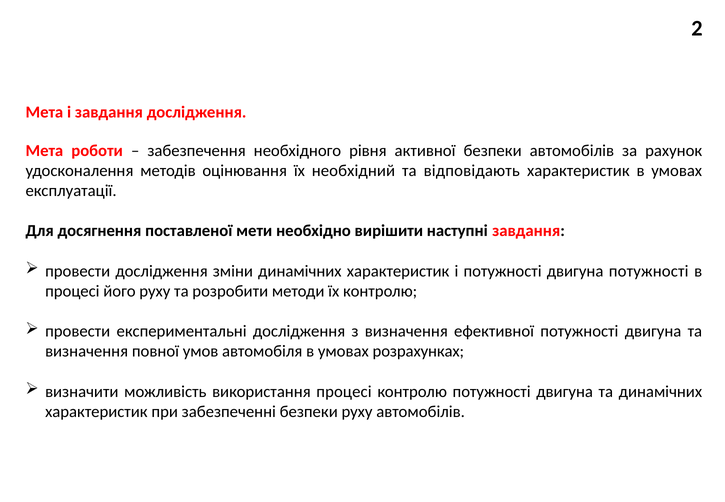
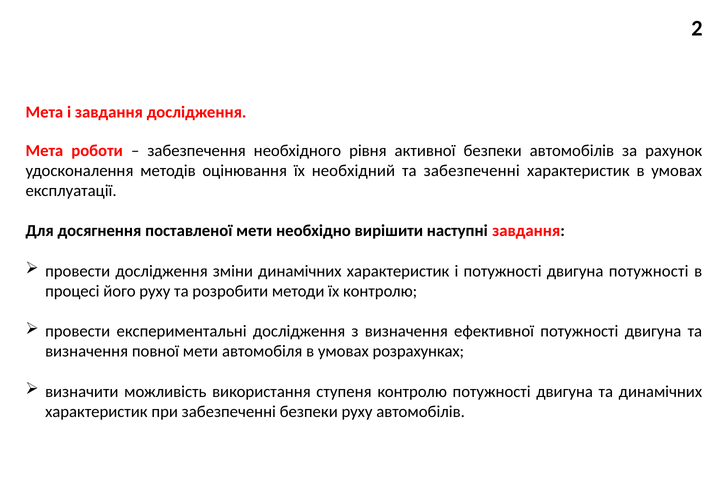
та відповідають: відповідають -> забезпеченні
повної умов: умов -> мети
використання процесі: процесі -> ступеня
